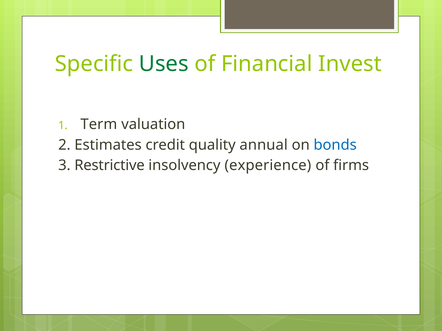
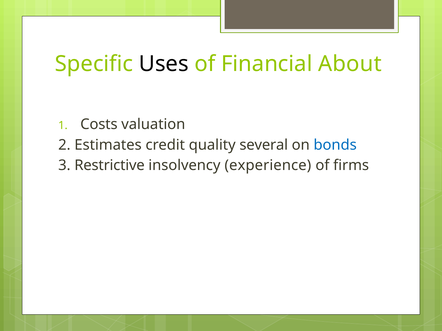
Uses colour: green -> black
Invest: Invest -> About
Term: Term -> Costs
annual: annual -> several
